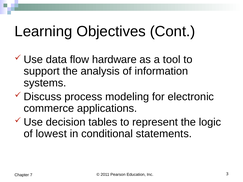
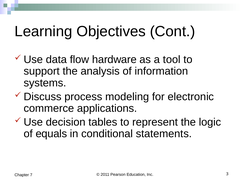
lowest: lowest -> equals
